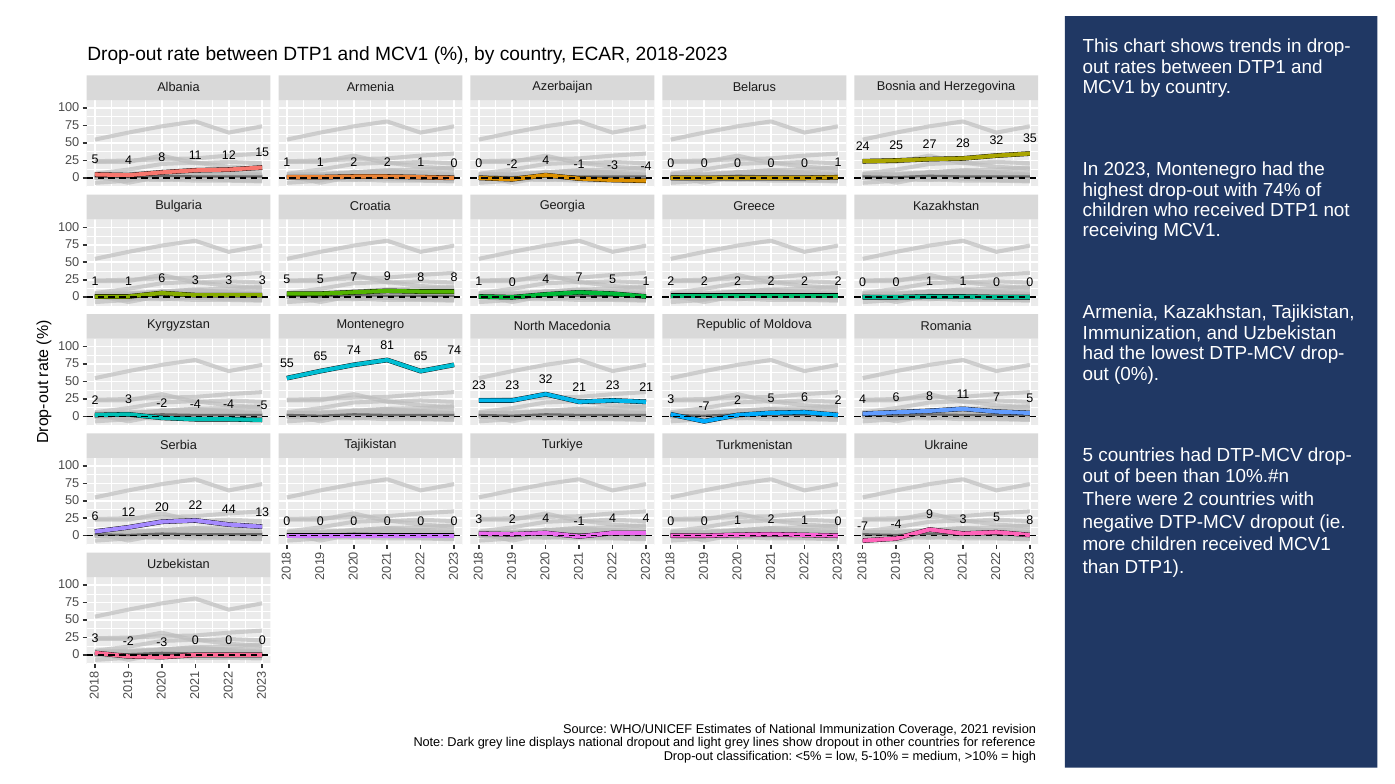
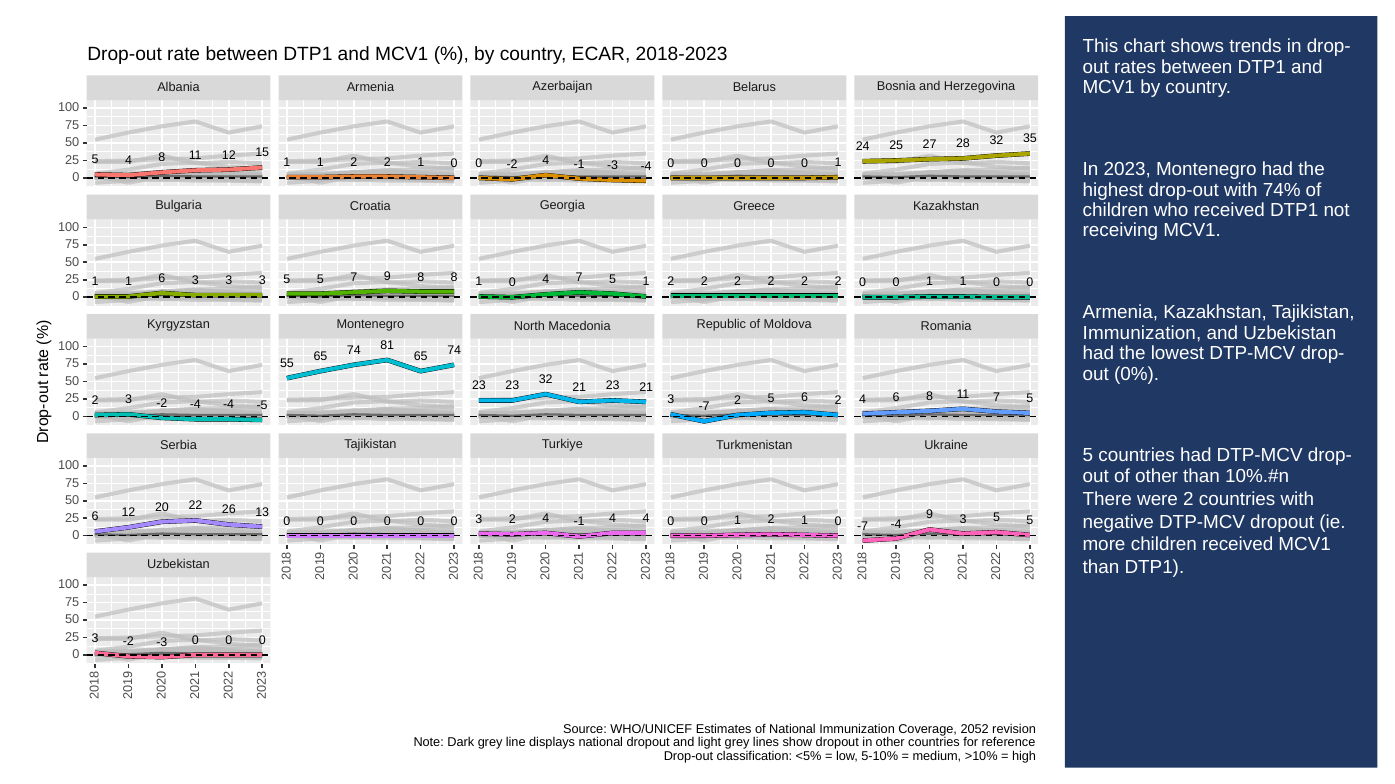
of been: been -> other
3 5 8: 8 -> 5
44: 44 -> 26
2021: 2021 -> 2052
